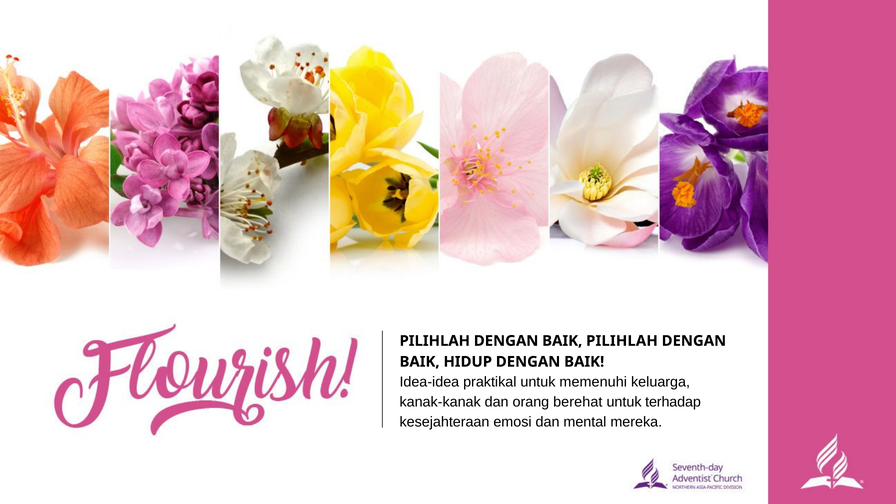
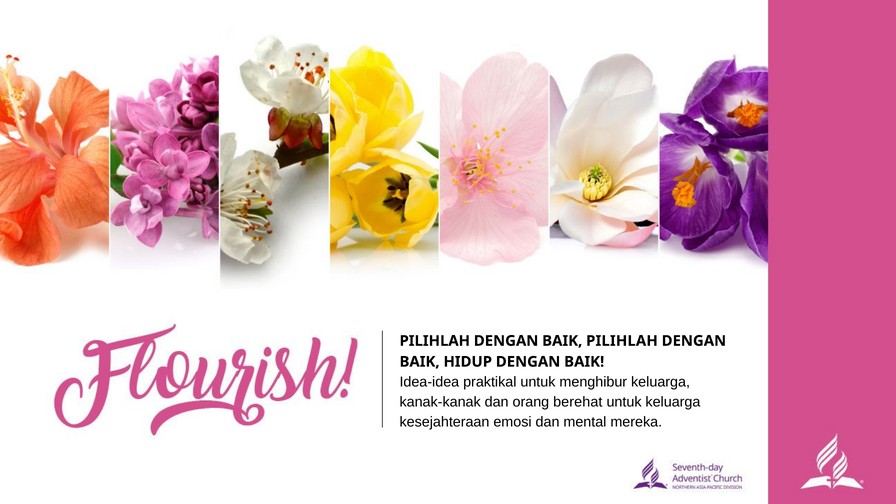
memenuhi: memenuhi -> menghibur
untuk terhadap: terhadap -> keluarga
